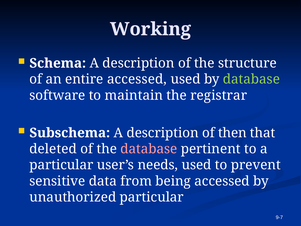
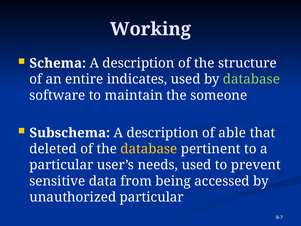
entire accessed: accessed -> indicates
registrar: registrar -> someone
then: then -> able
database at (149, 149) colour: pink -> yellow
